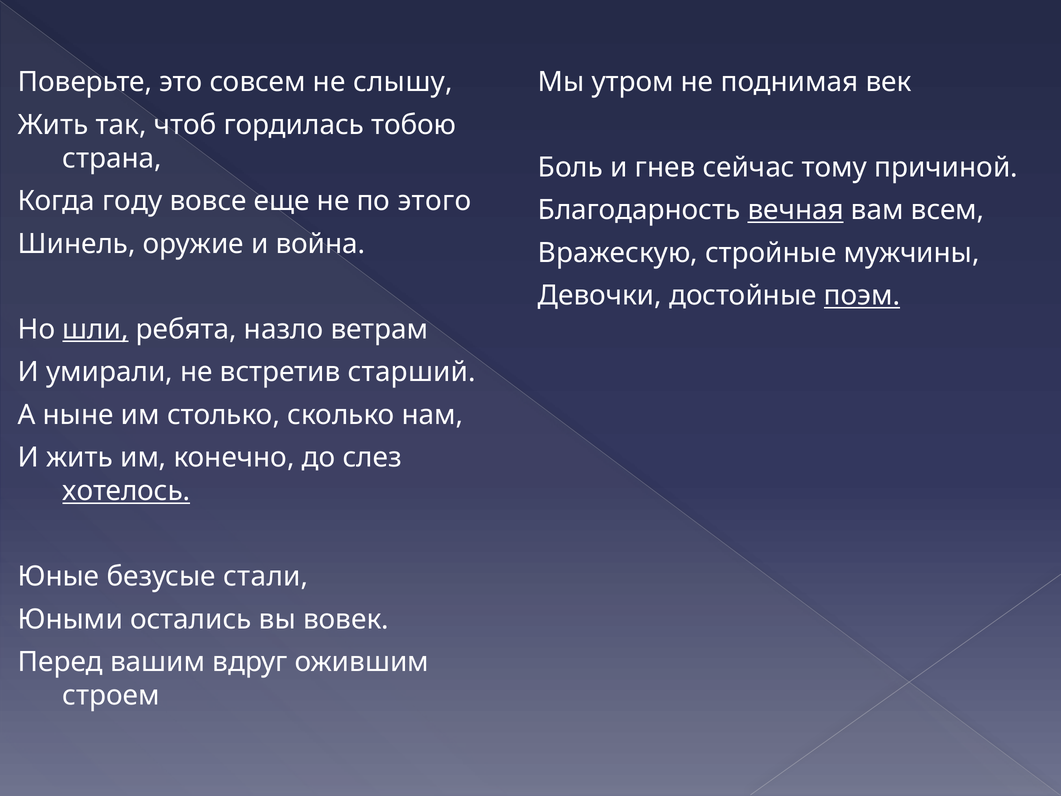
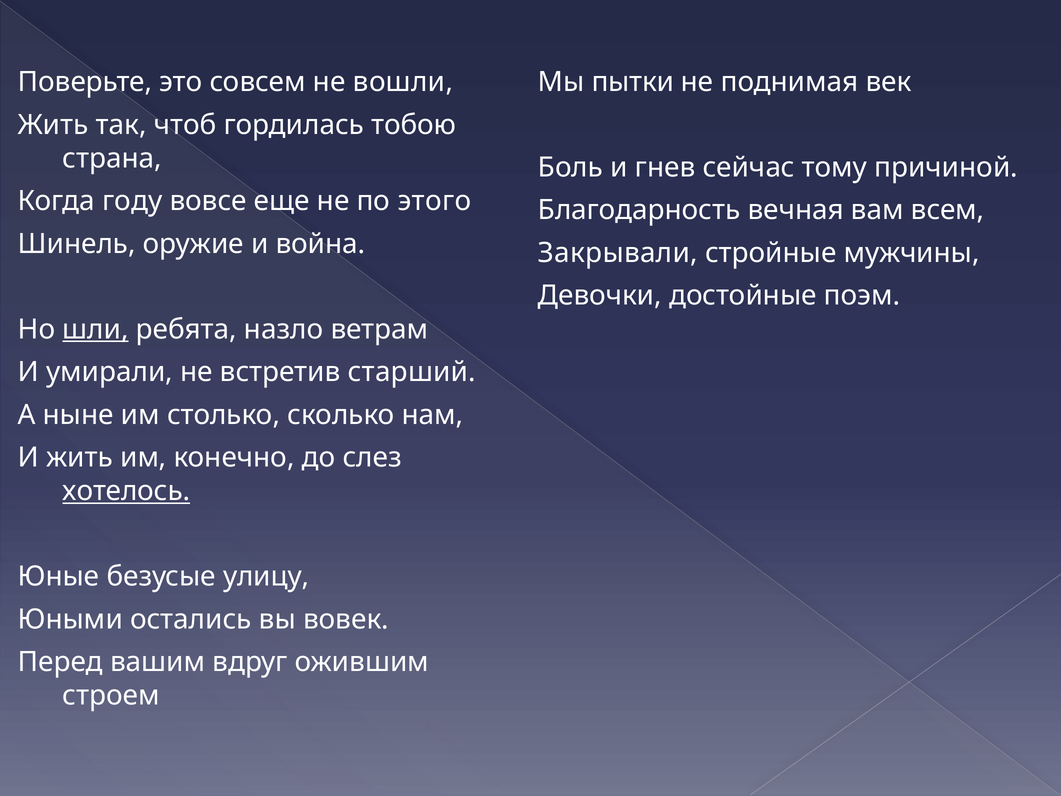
слышу: слышу -> вошли
утром: утром -> пытки
вечная underline: present -> none
Вражескую: Вражескую -> Закрывали
поэм underline: present -> none
стали: стали -> улицу
